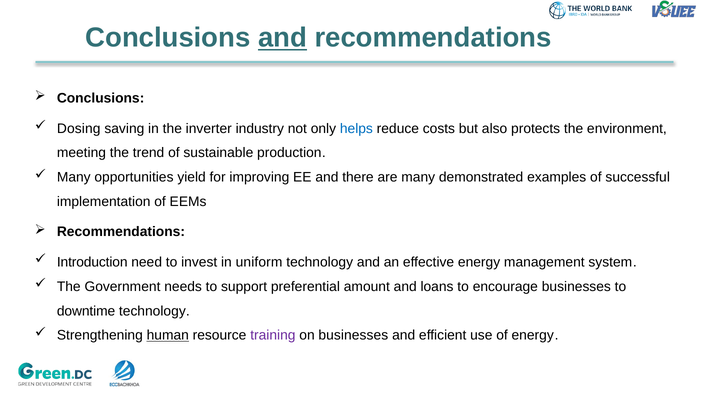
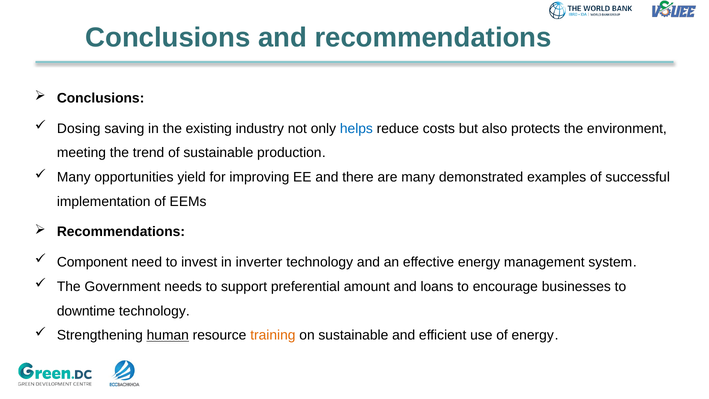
and at (283, 38) underline: present -> none
inverter: inverter -> existing
Introduction: Introduction -> Component
uniform: uniform -> inverter
training colour: purple -> orange
on businesses: businesses -> sustainable
